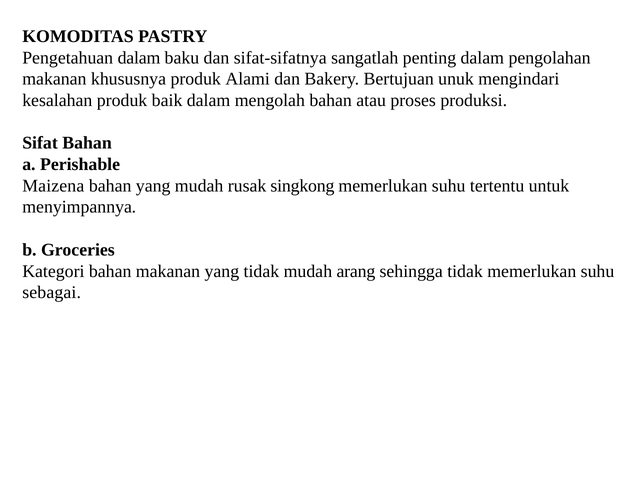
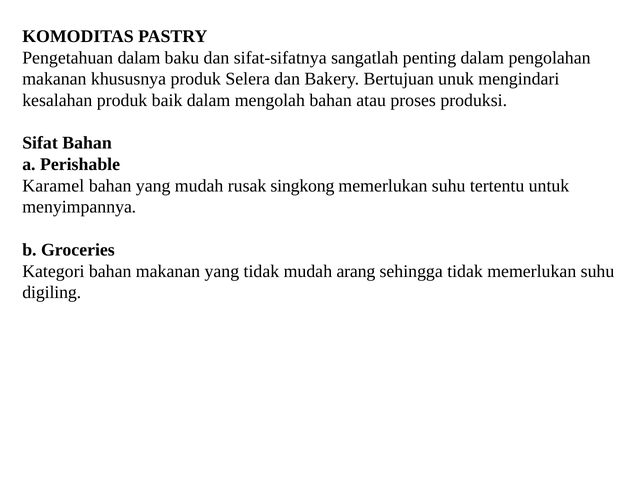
Alami: Alami -> Selera
Maizena: Maizena -> Karamel
sebagai: sebagai -> digiling
